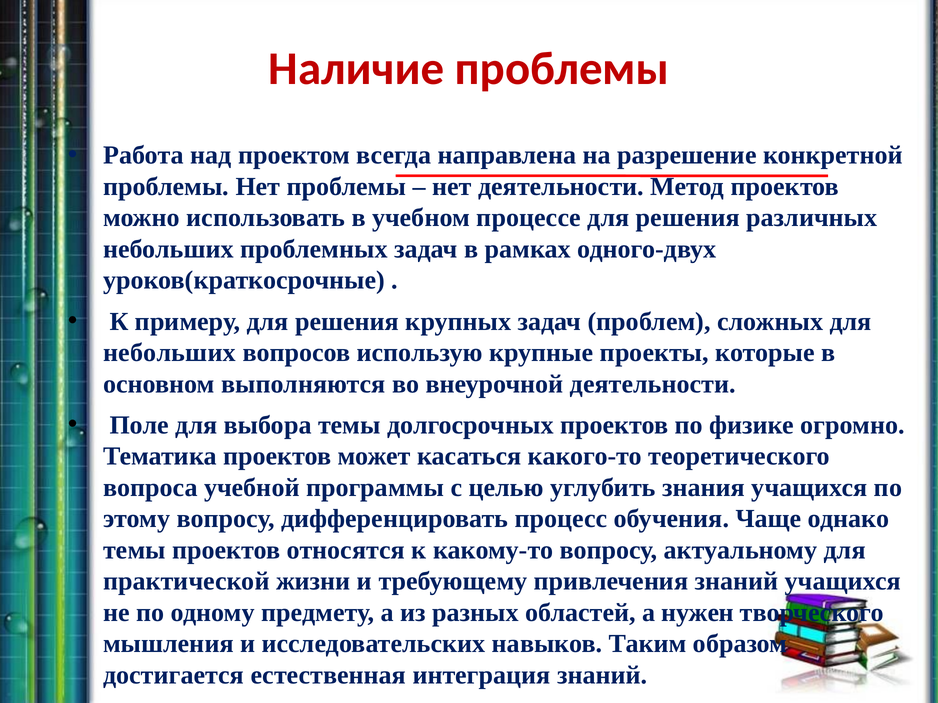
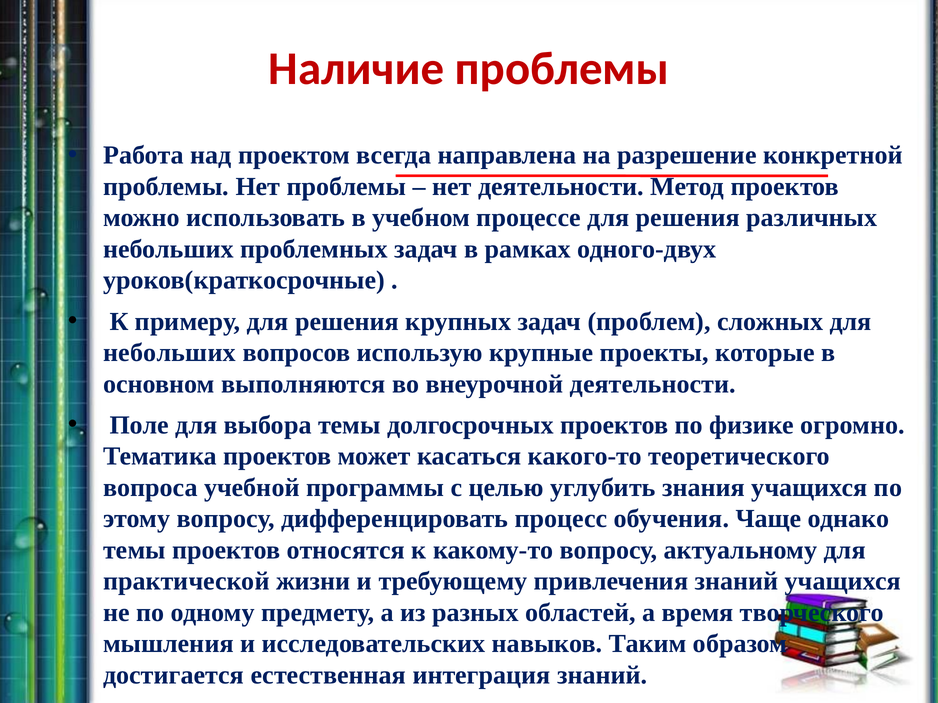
нужен: нужен -> время
